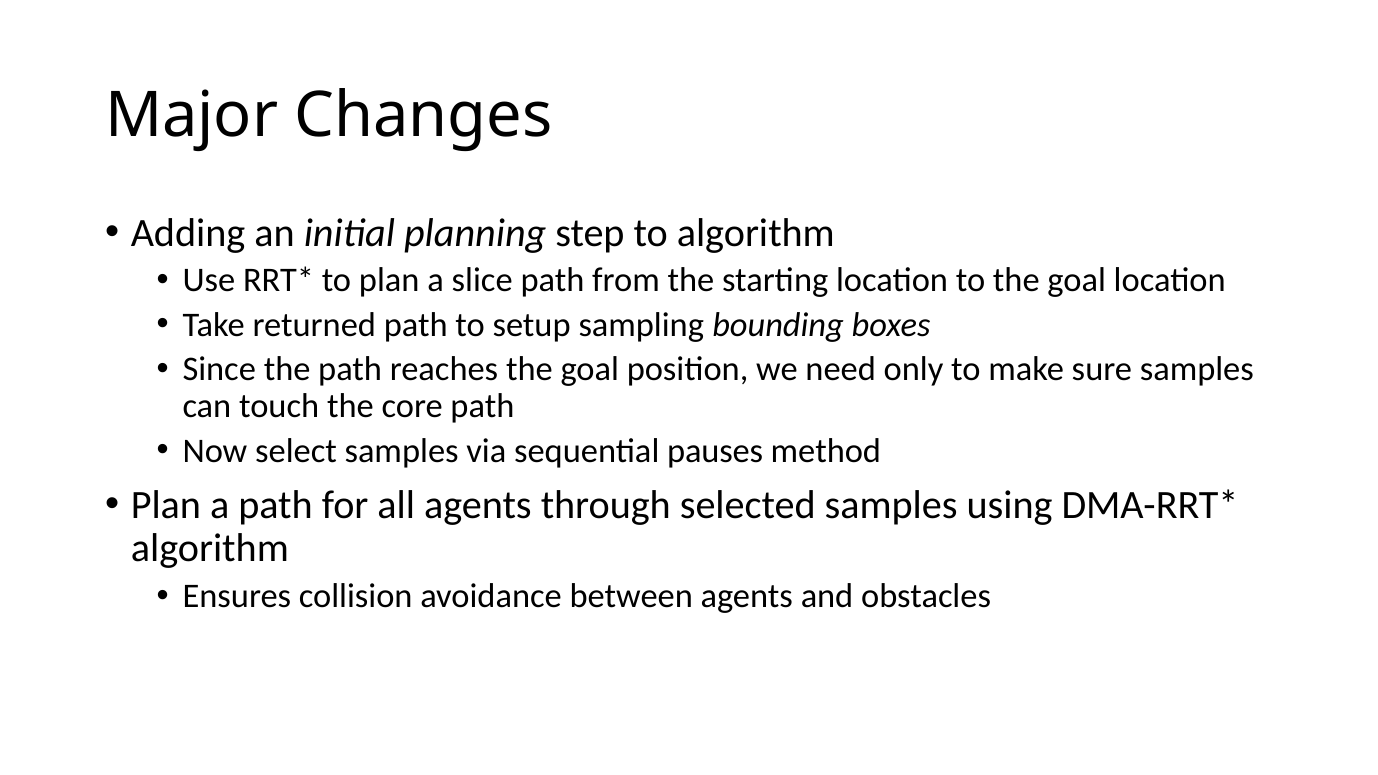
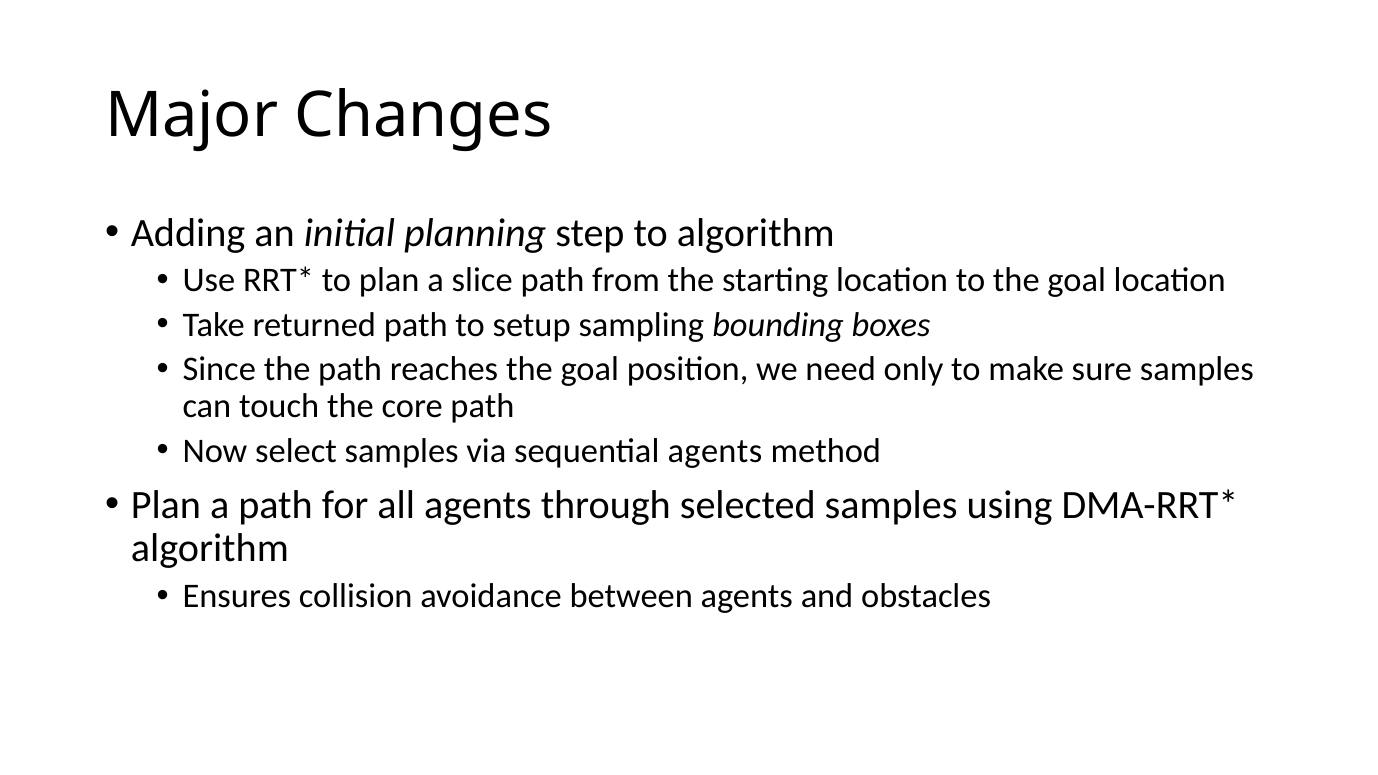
sequential pauses: pauses -> agents
